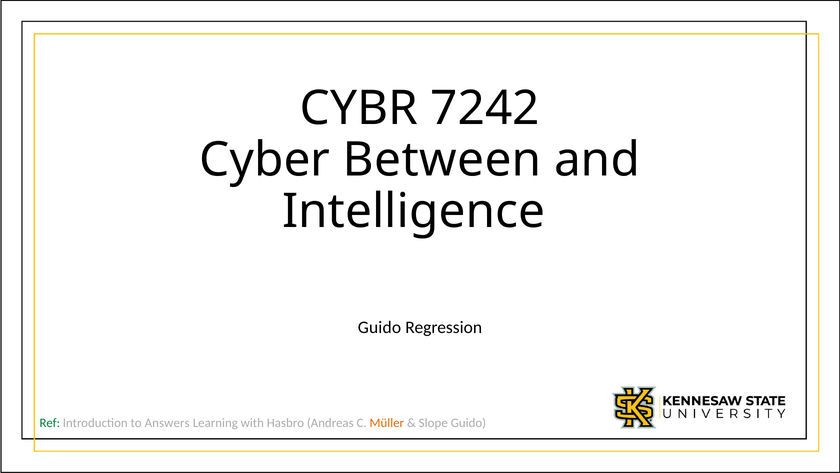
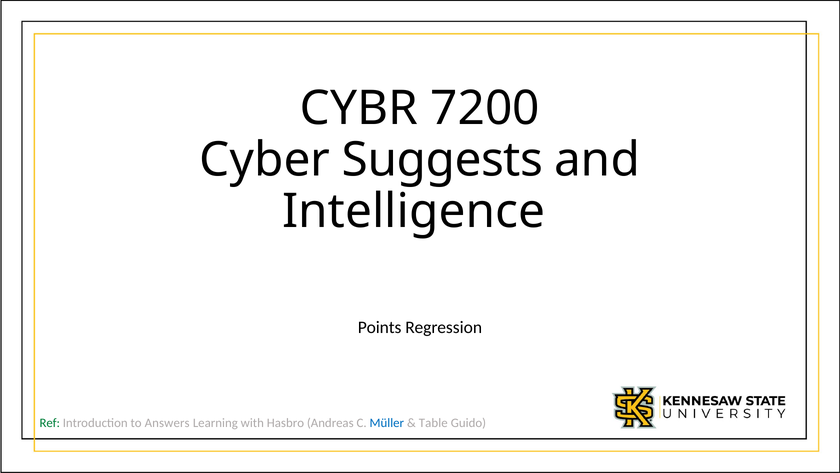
7242: 7242 -> 7200
Between: Between -> Suggests
Guido at (379, 327): Guido -> Points
Müller colour: orange -> blue
Slope: Slope -> Table
